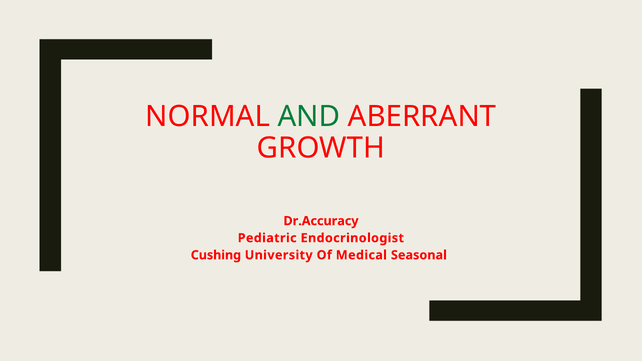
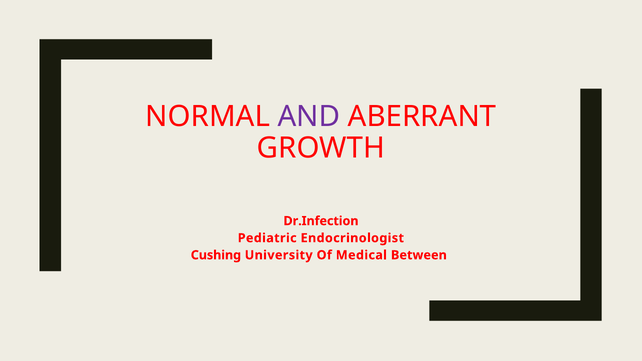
AND colour: green -> purple
Dr.Accuracy: Dr.Accuracy -> Dr.Infection
Seasonal: Seasonal -> Between
